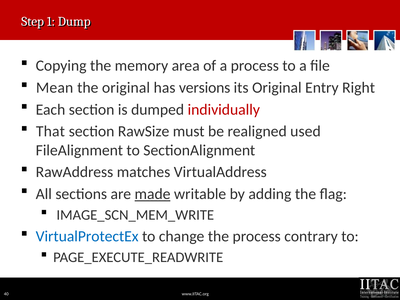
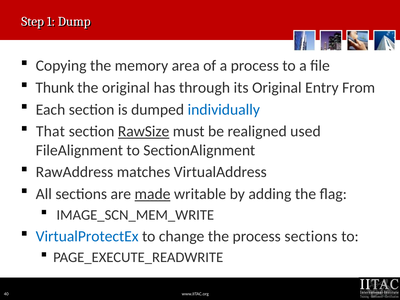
Mean: Mean -> Thunk
versions: versions -> through
Right: Right -> From
individually colour: red -> blue
RawSize underline: none -> present
process contrary: contrary -> sections
